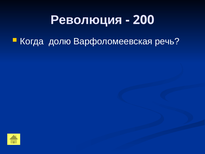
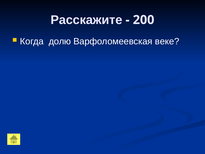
Революция: Революция -> Расскажите
речь: речь -> веке
